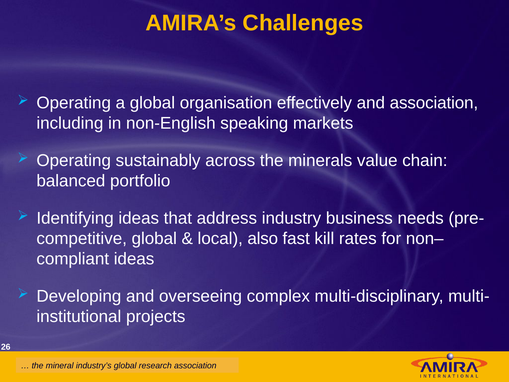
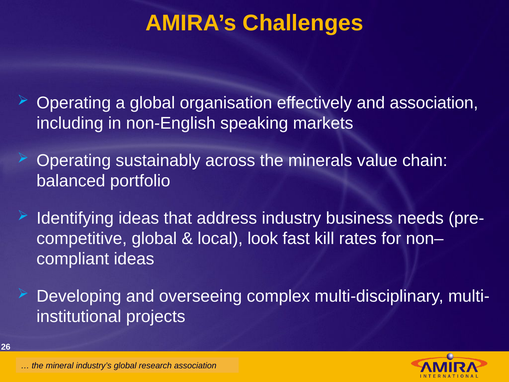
also: also -> look
